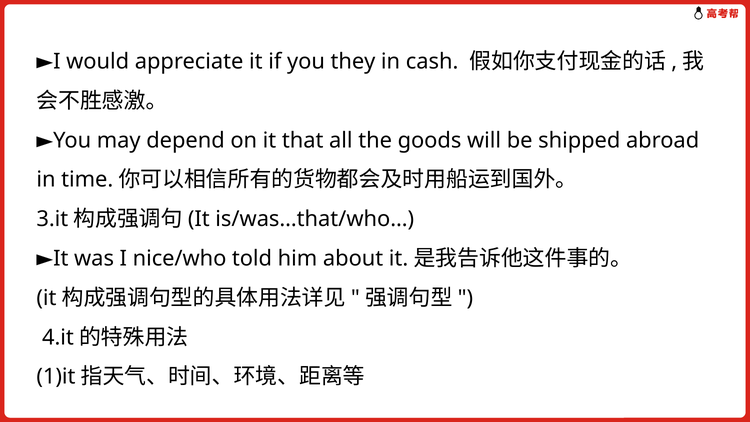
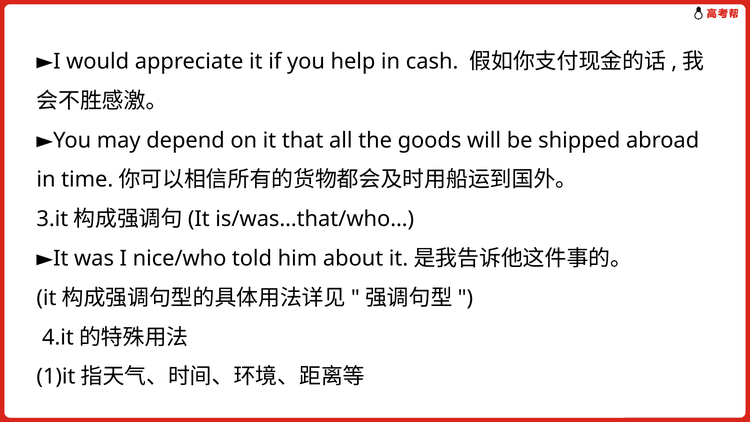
they: they -> help
